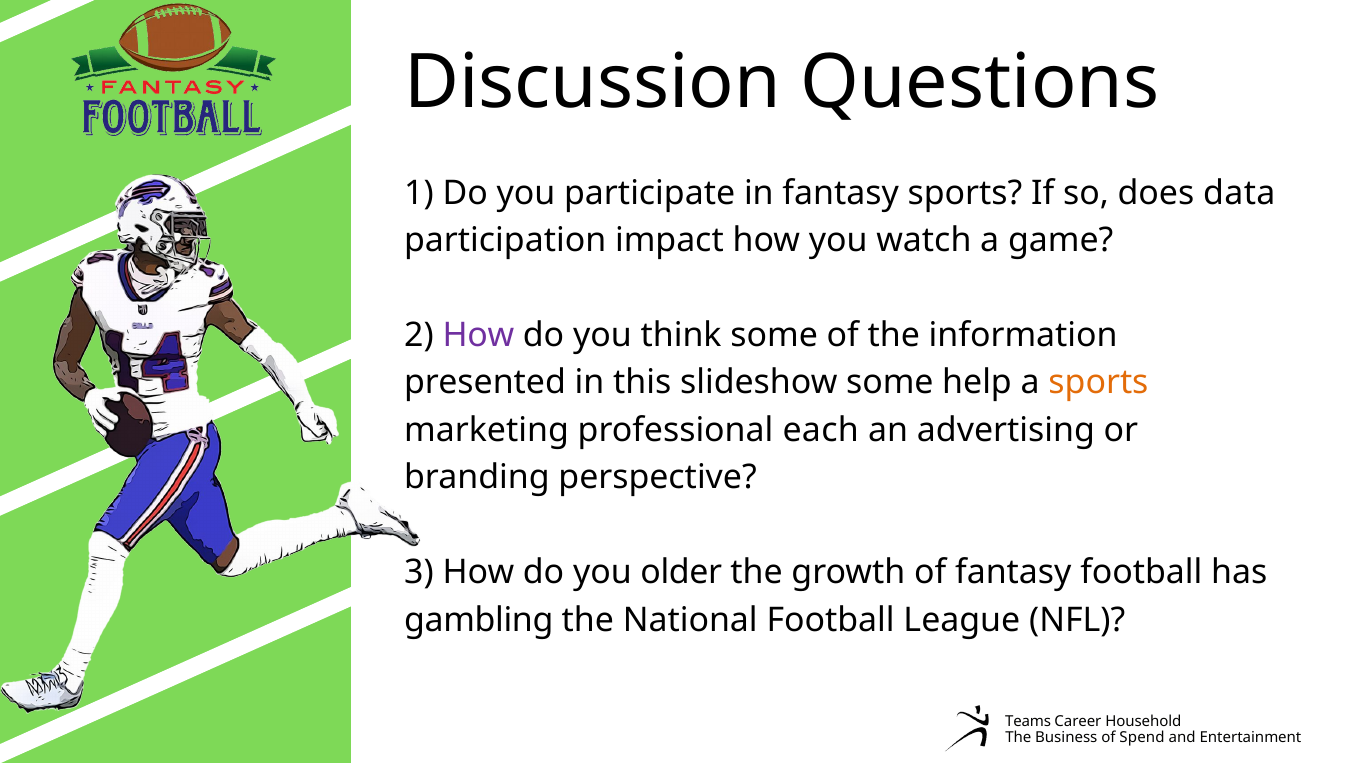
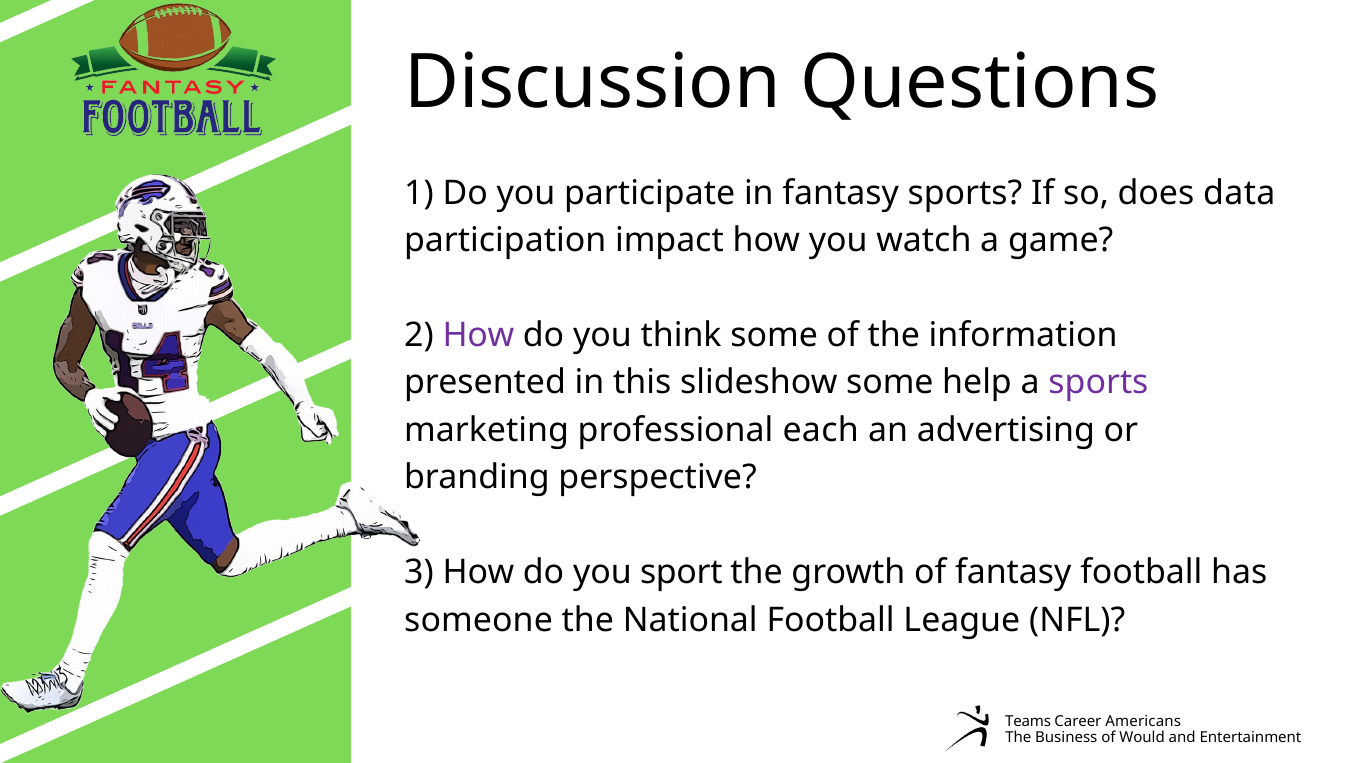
sports at (1098, 383) colour: orange -> purple
older: older -> sport
gambling: gambling -> someone
Household: Household -> Americans
Spend: Spend -> Would
